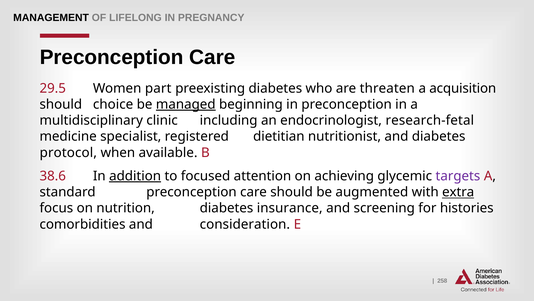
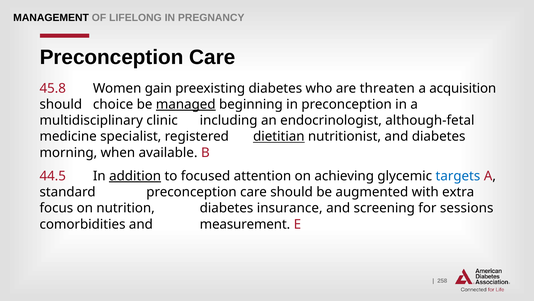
29.5: 29.5 -> 45.8
part: part -> gain
research-fetal: research-fetal -> although-fetal
dietitian underline: none -> present
protocol: protocol -> morning
38.6: 38.6 -> 44.5
targets colour: purple -> blue
extra underline: present -> none
histories: histories -> sessions
consideration: consideration -> measurement
